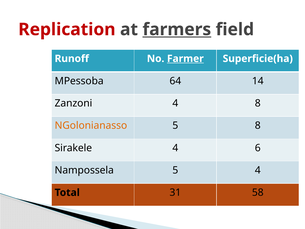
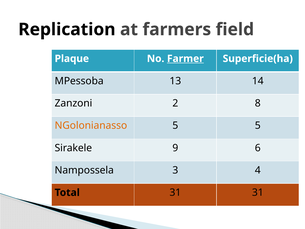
Replication colour: red -> black
farmers underline: present -> none
Runoff: Runoff -> Plaque
64: 64 -> 13
Zanzoni 4: 4 -> 2
5 8: 8 -> 5
Sirakele 4: 4 -> 9
Nampossela 5: 5 -> 3
31 58: 58 -> 31
